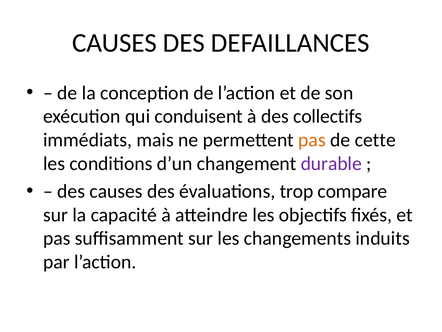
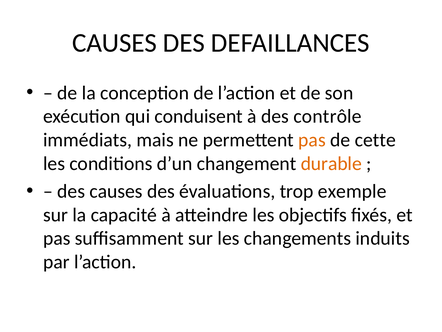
collectifs: collectifs -> contrôle
durable colour: purple -> orange
compare: compare -> exemple
